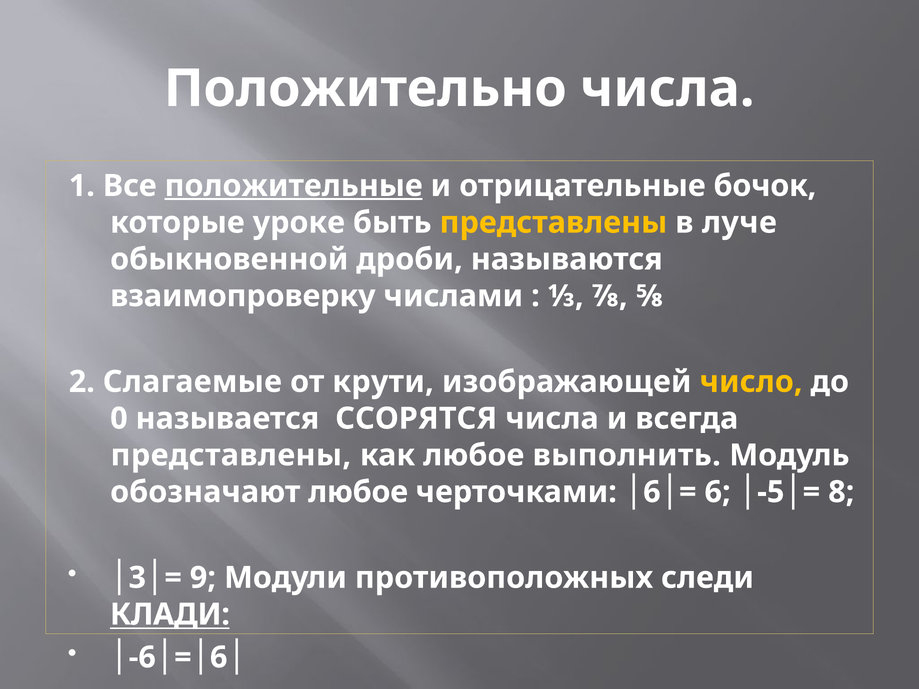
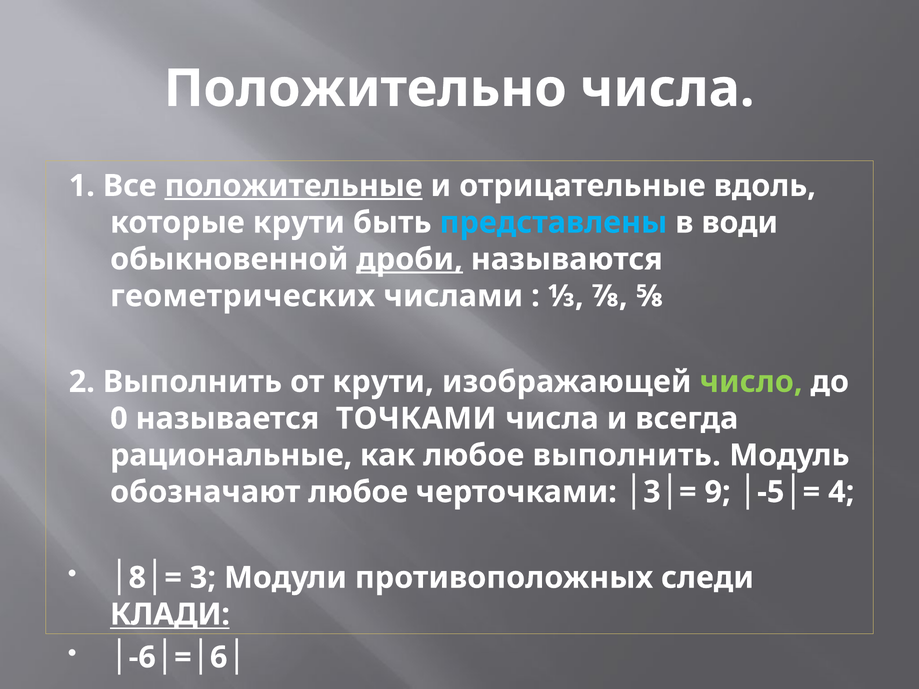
бочок: бочок -> вдоль
которые уроке: уроке -> крути
представлены at (553, 223) colour: yellow -> light blue
луче: луче -> води
дроби underline: none -> present
взаимопроверку: взаимопроверку -> геометрических
2 Слагаемые: Слагаемые -> Выполнить
число colour: yellow -> light green
ССОРЯТСЯ: ССОРЯТСЯ -> ТОЧКАМИ
представлены at (231, 455): представлены -> рациональные
черточками 6: 6 -> 3
6 at (718, 492): 6 -> 9
8: 8 -> 4
3: 3 -> 8
9 at (203, 578): 9 -> 3
